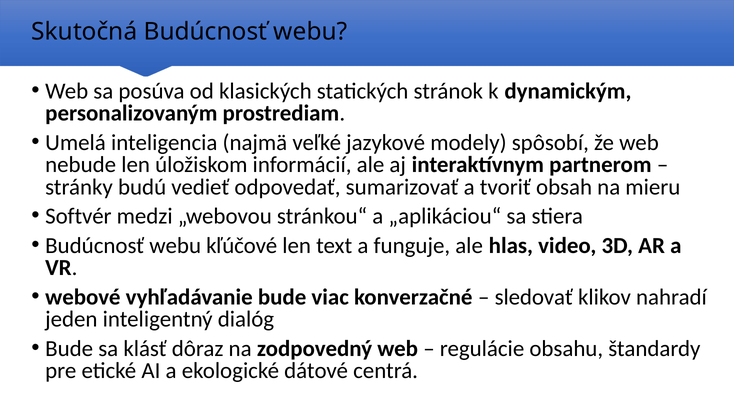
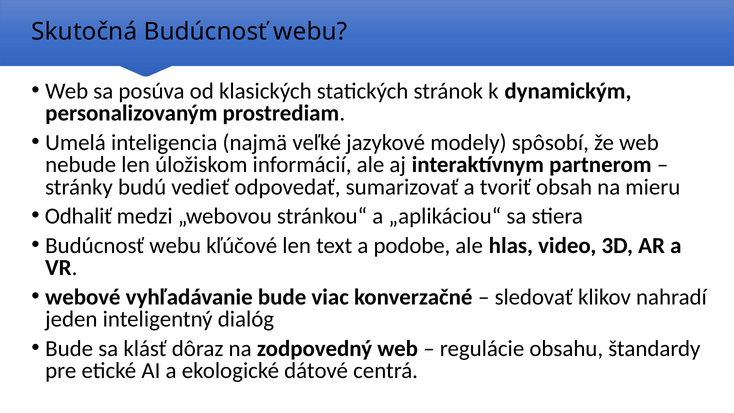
Softvér: Softvér -> Odhaliť
funguje: funguje -> podobe
